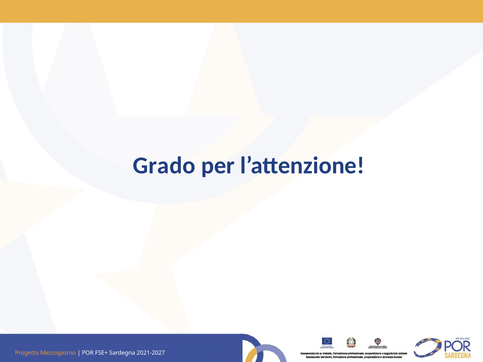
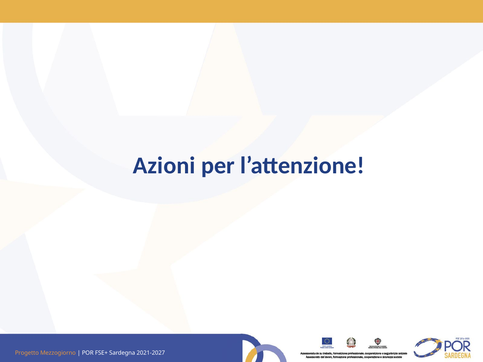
Grado: Grado -> Azioni
